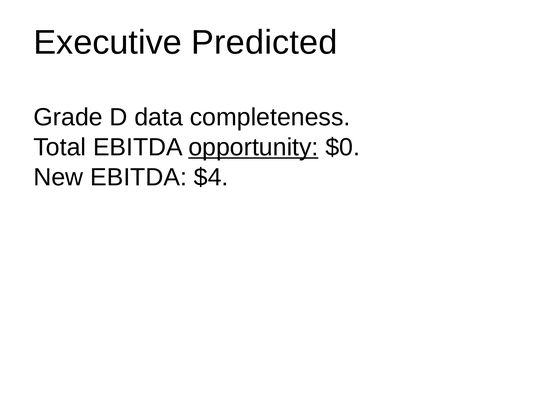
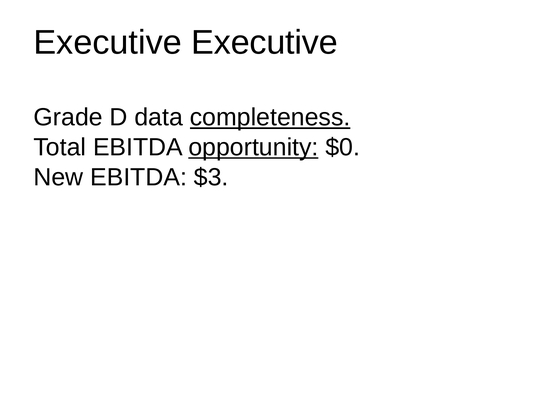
Executive Predicted: Predicted -> Executive
completeness underline: none -> present
$4: $4 -> $3
